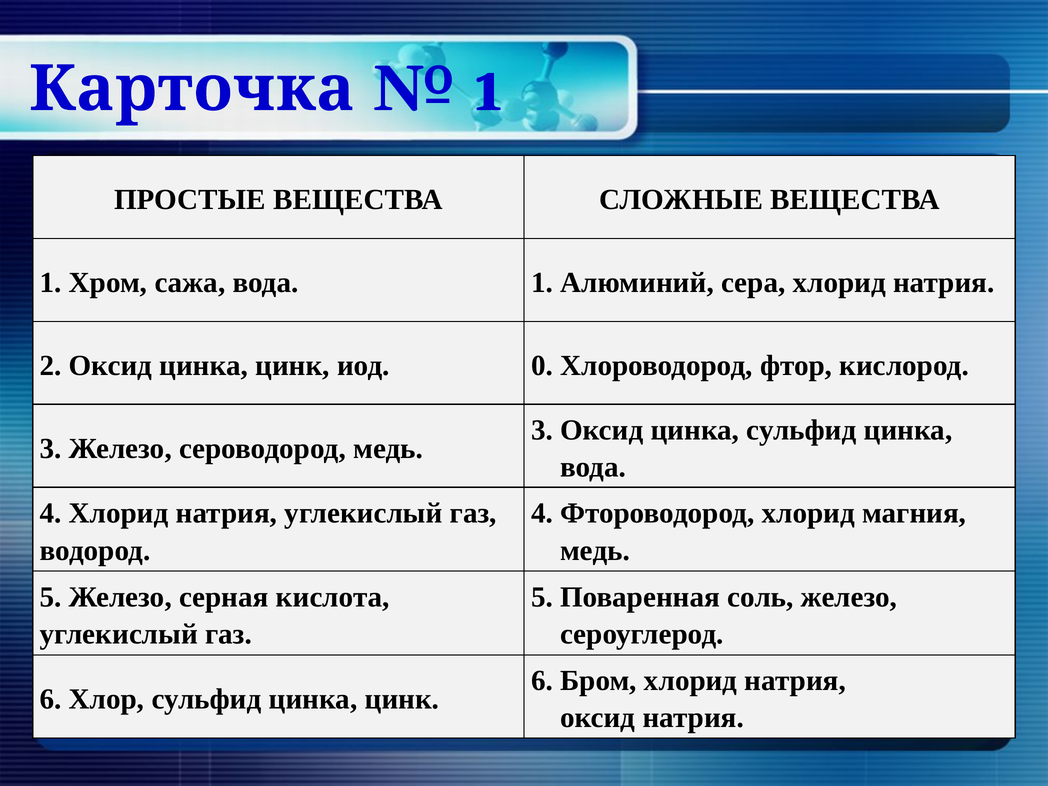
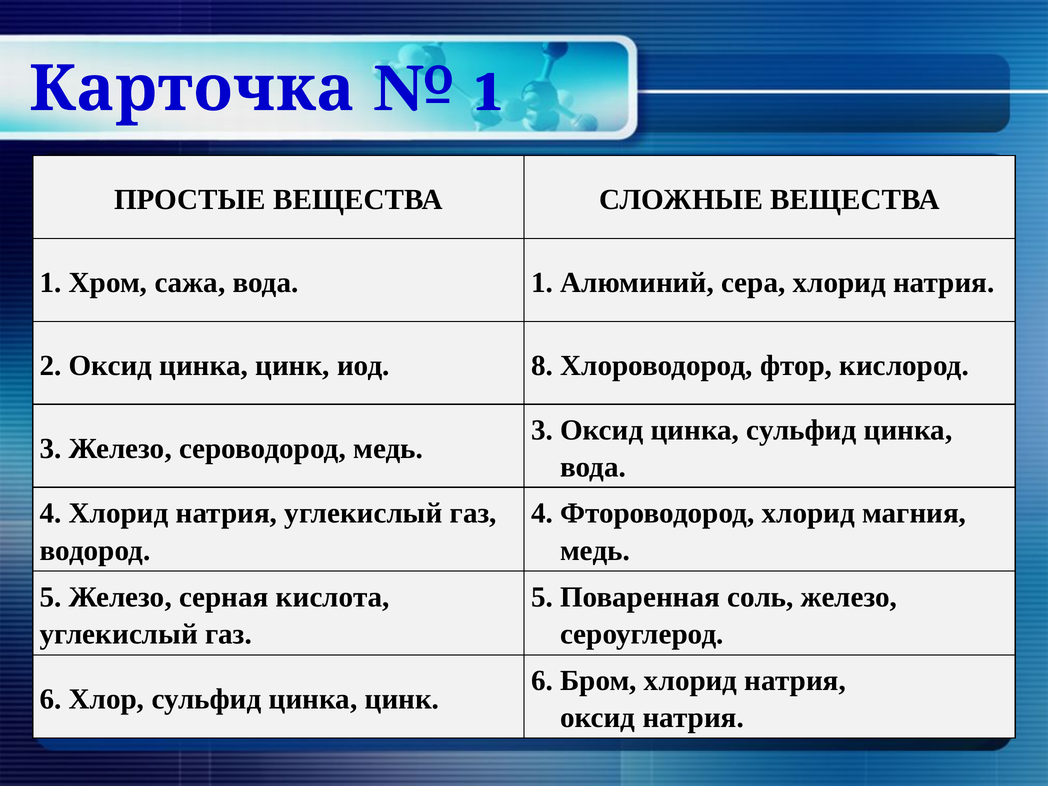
0: 0 -> 8
